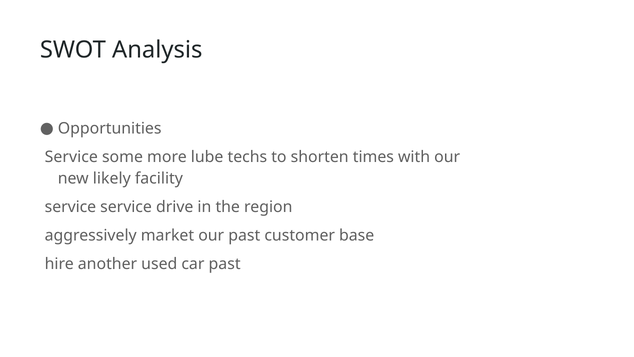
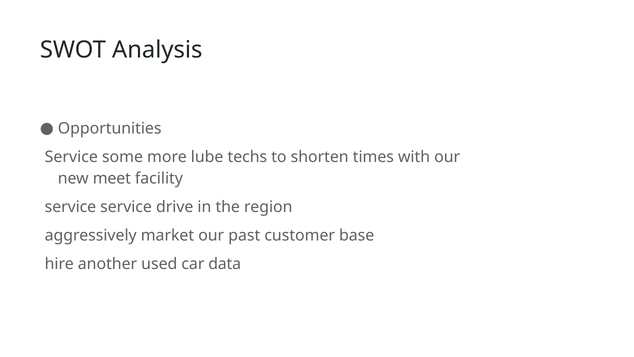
likely: likely -> meet
car past: past -> data
